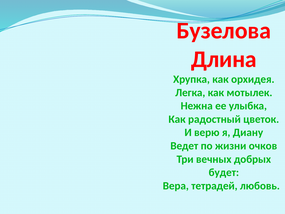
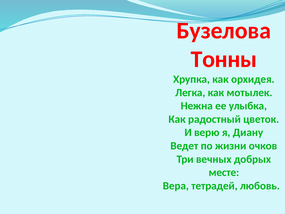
Длина: Длина -> Тонны
будет: будет -> месте
